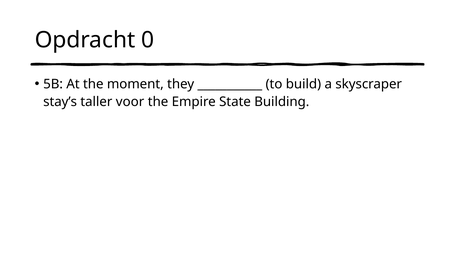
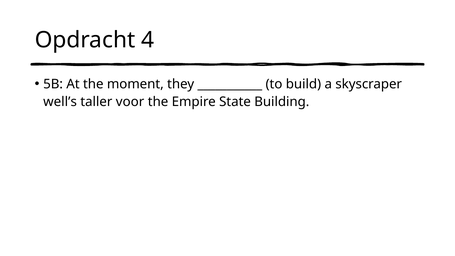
0: 0 -> 4
stay’s: stay’s -> well’s
